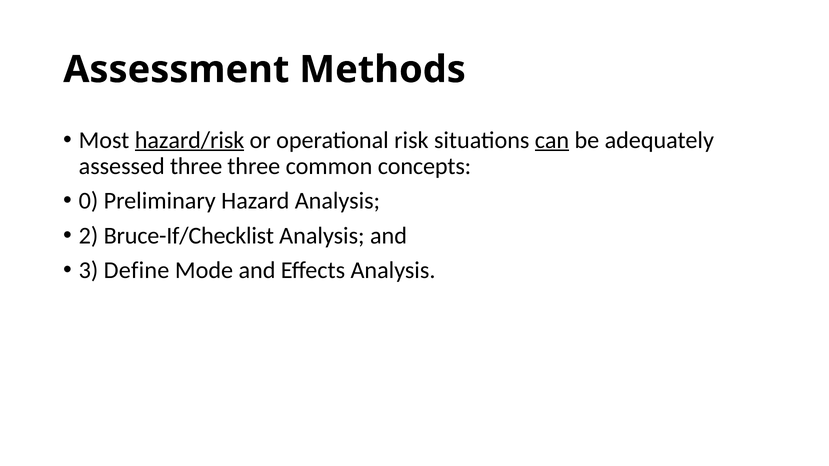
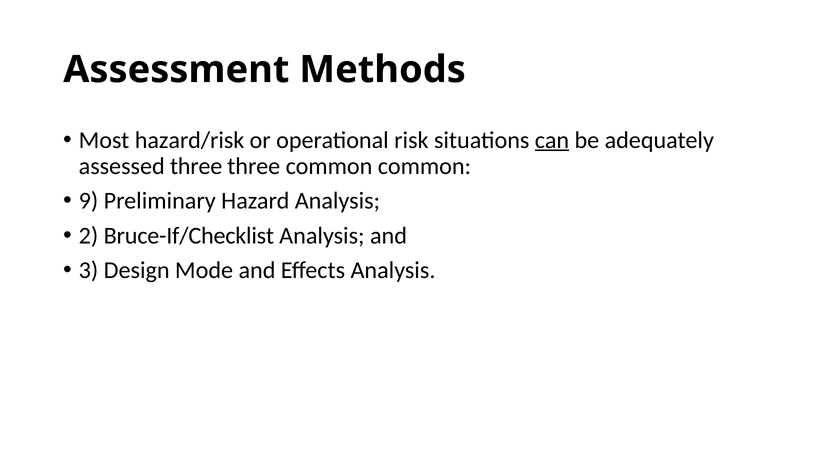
hazard/risk underline: present -> none
common concepts: concepts -> common
0: 0 -> 9
Define: Define -> Design
